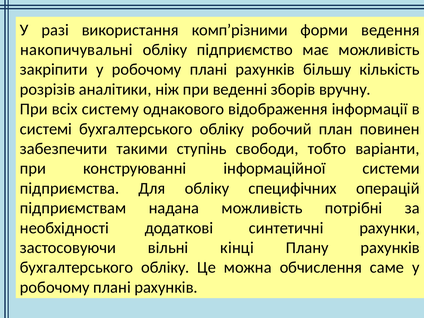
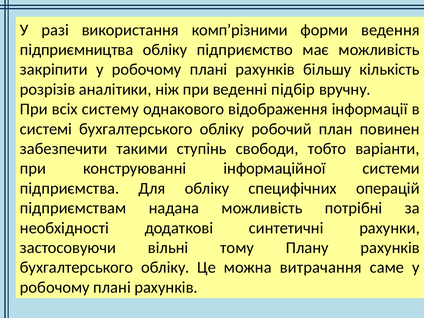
накопичувальні: накопичувальні -> підприємництва
зборів: зборів -> підбір
кінці: кінці -> тому
обчислення: обчислення -> витрачання
